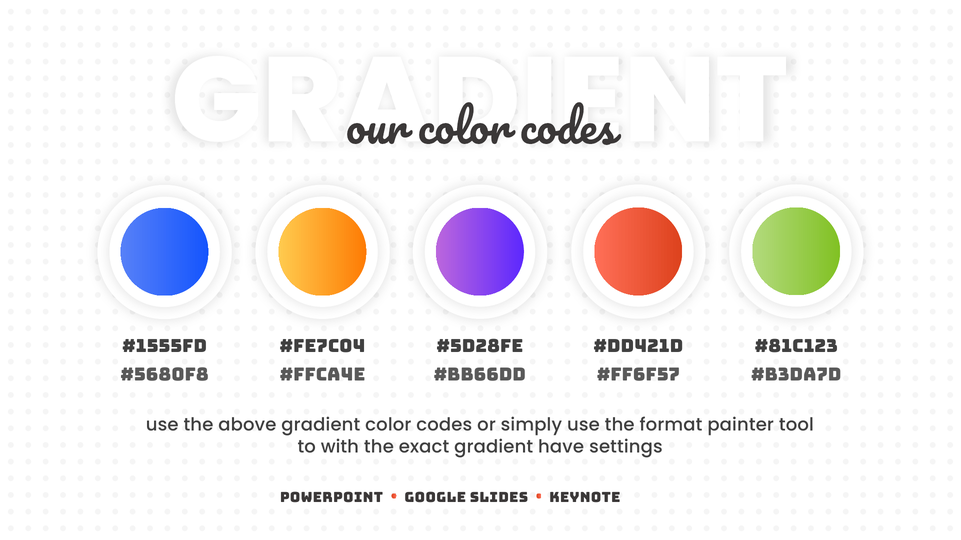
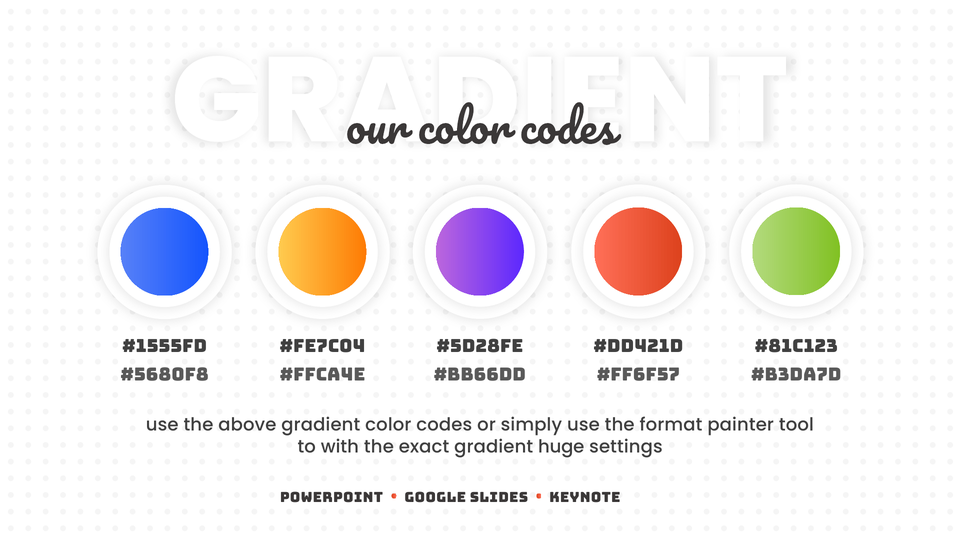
have: have -> huge
